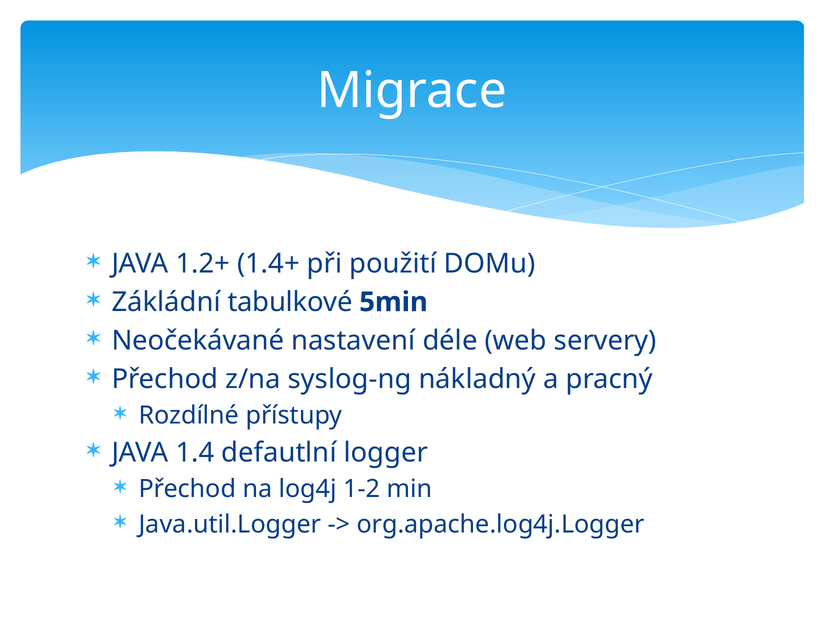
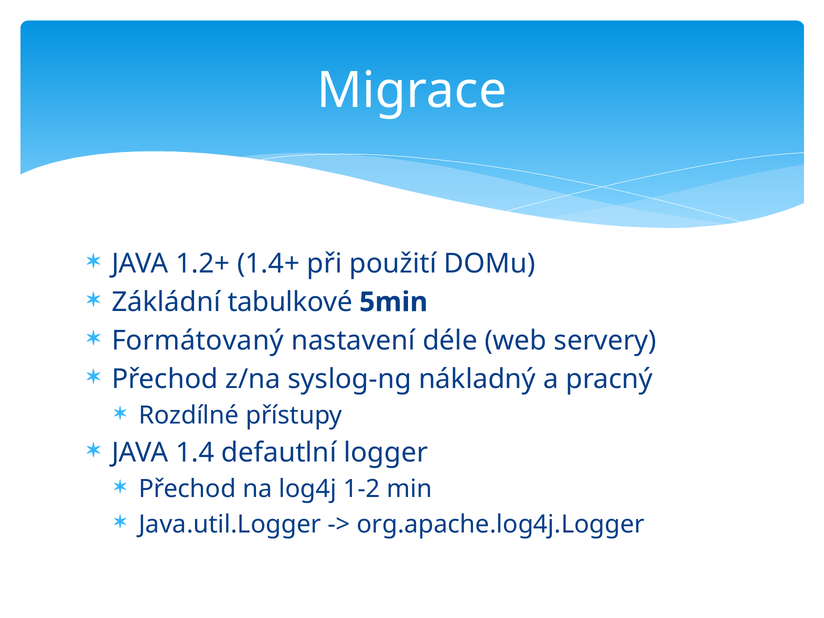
Neočekávané: Neočekávané -> Formátovaný
